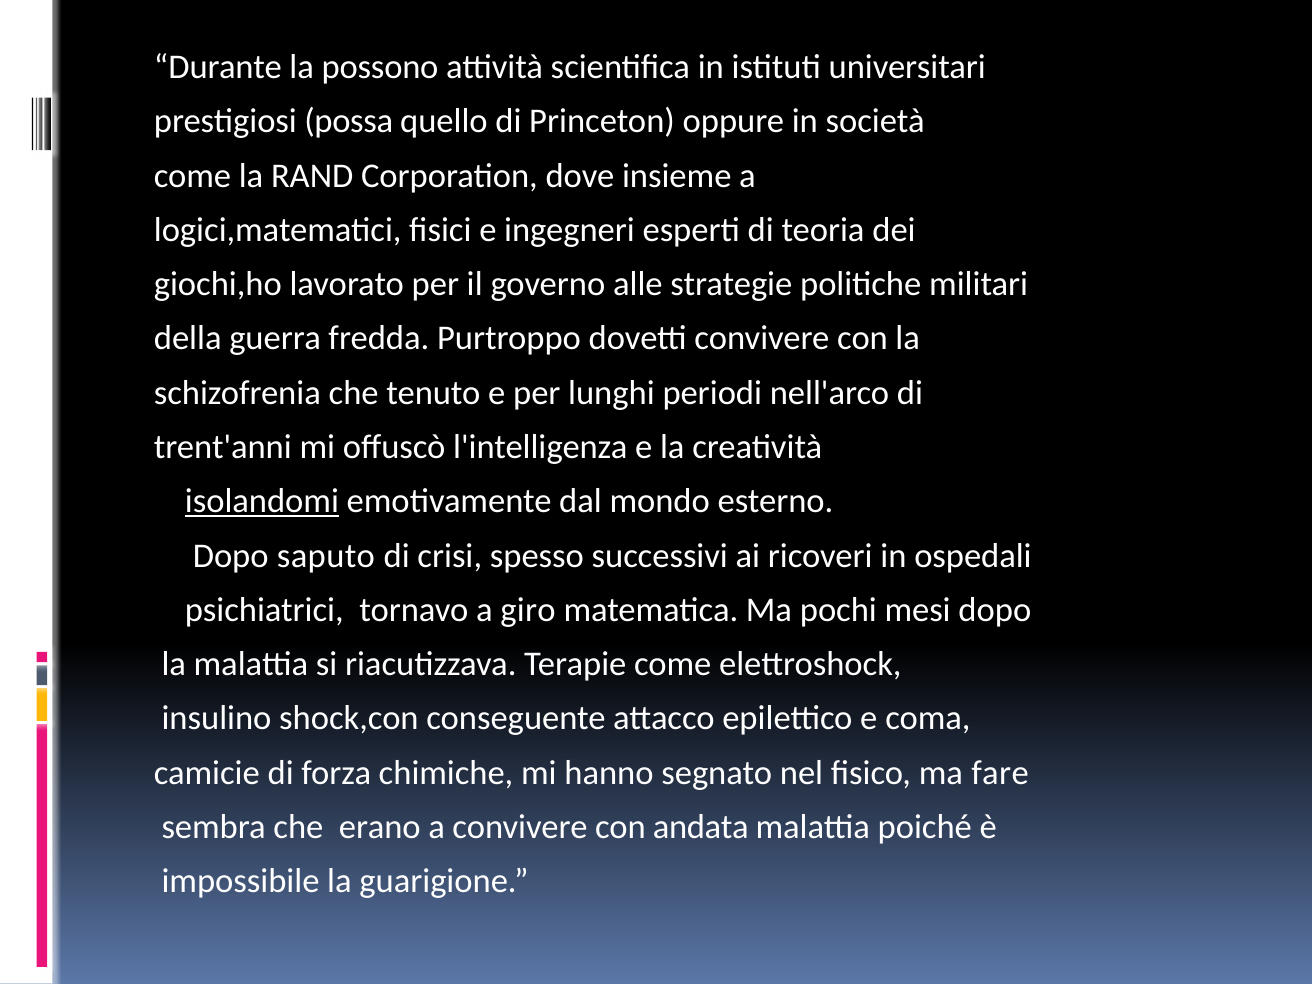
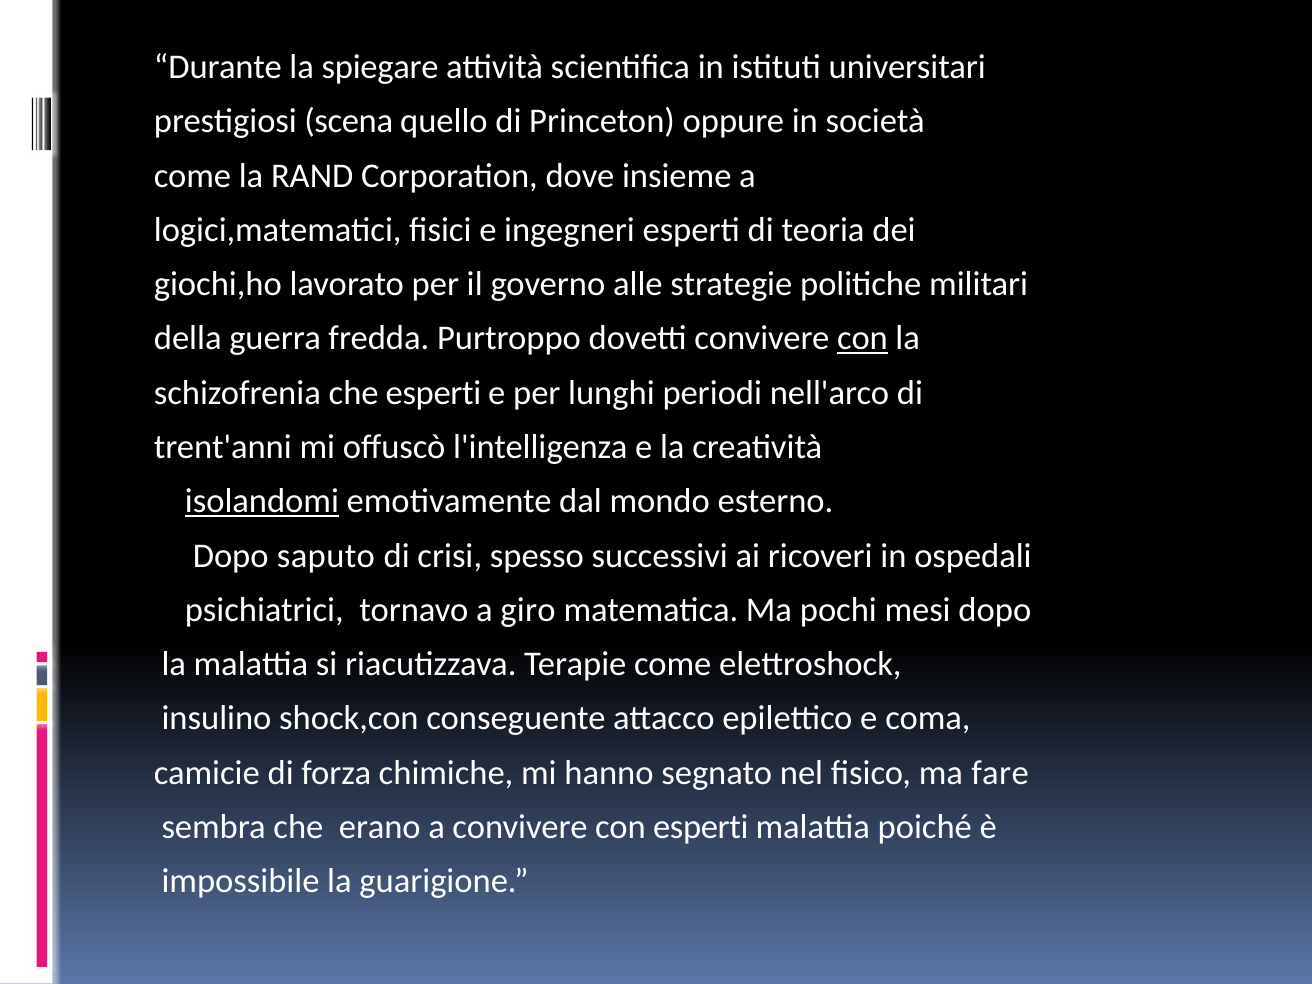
possono: possono -> spiegare
possa: possa -> scena
con at (863, 338) underline: none -> present
che tenuto: tenuto -> esperti
con andata: andata -> esperti
